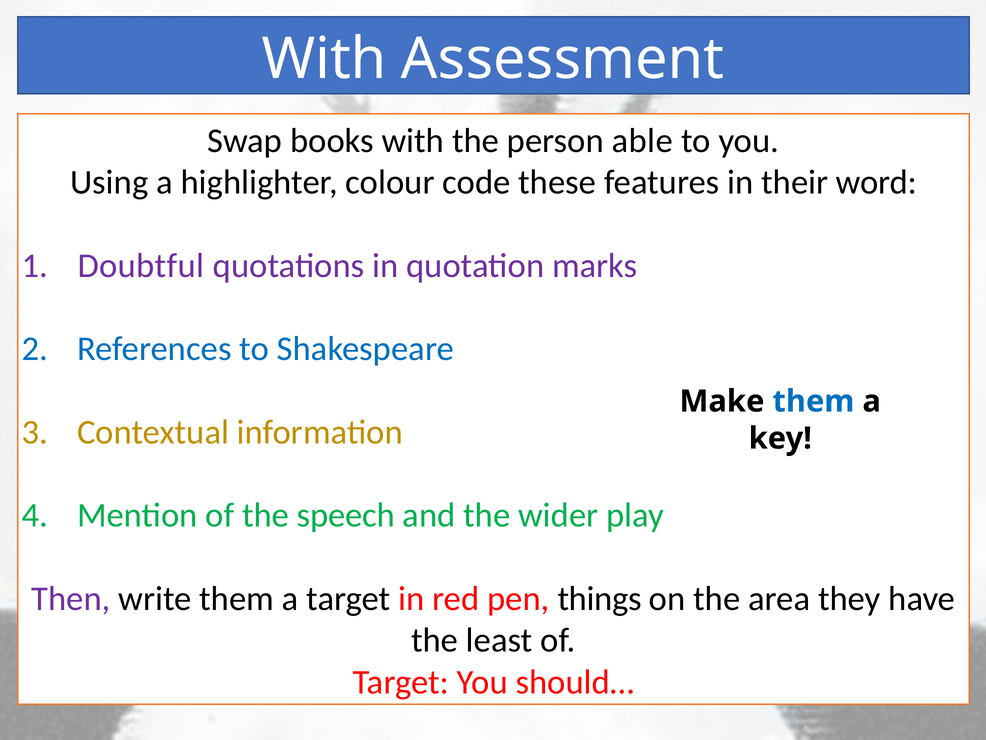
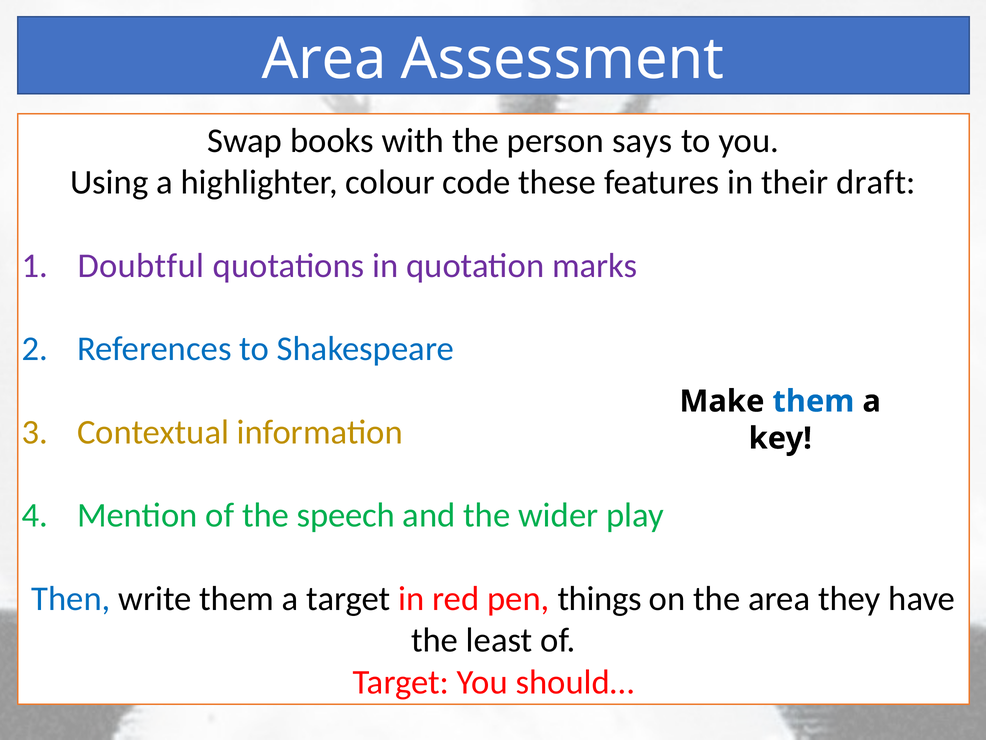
With at (324, 59): With -> Area
able: able -> says
word: word -> draft
Then colour: purple -> blue
